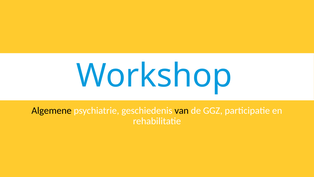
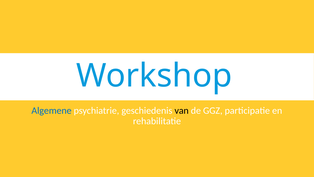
Algemene colour: black -> blue
